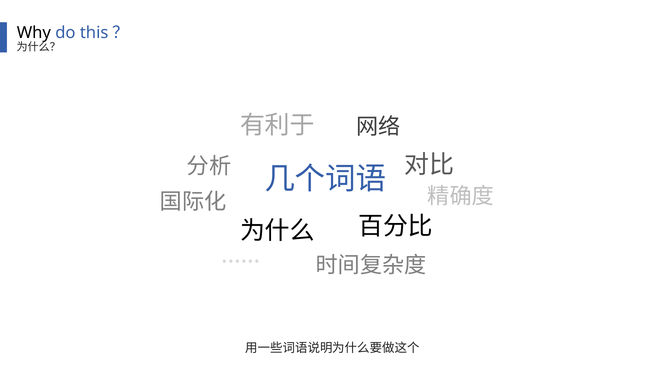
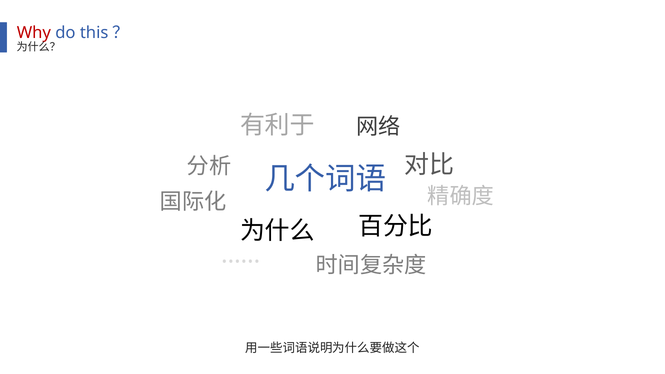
Why colour: black -> red
